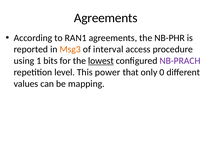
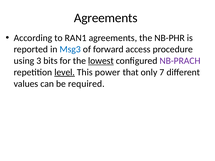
Msg3 colour: orange -> blue
interval: interval -> forward
1: 1 -> 3
level underline: none -> present
0: 0 -> 7
mapping: mapping -> required
